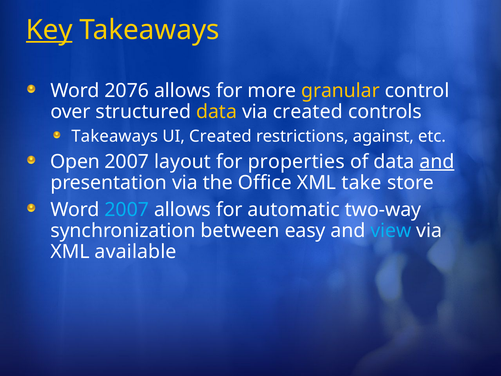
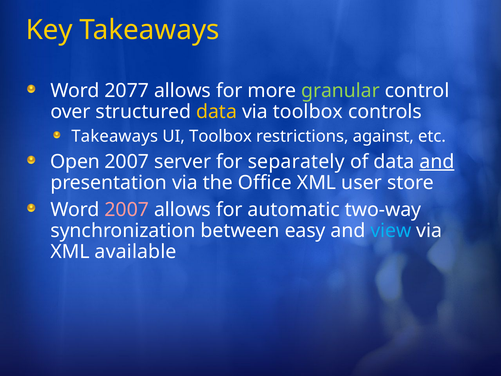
Key underline: present -> none
2076: 2076 -> 2077
granular colour: yellow -> light green
via created: created -> toolbox
UI Created: Created -> Toolbox
layout: layout -> server
properties: properties -> separately
take: take -> user
2007 at (127, 209) colour: light blue -> pink
